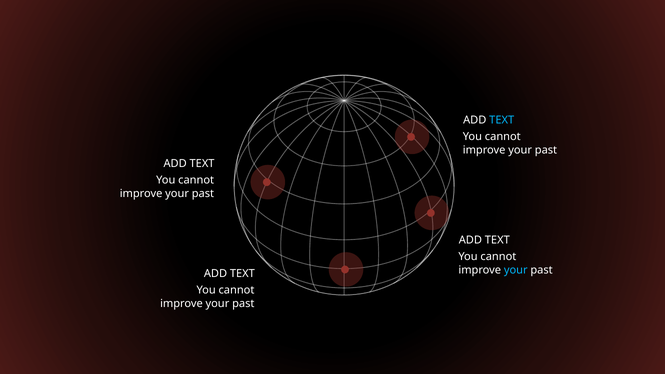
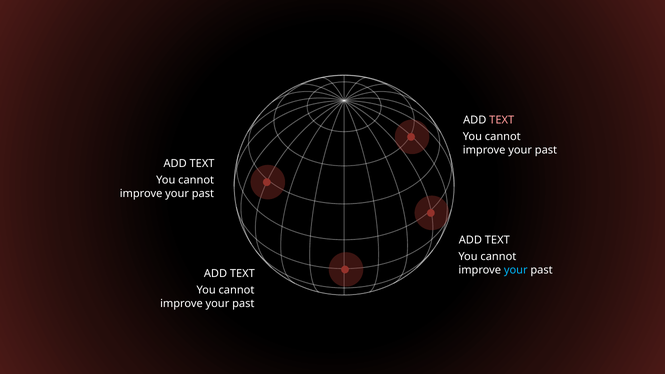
TEXT at (502, 120) colour: light blue -> pink
